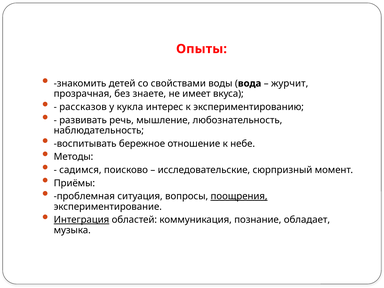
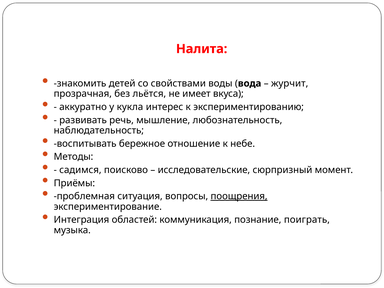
Опыты: Опыты -> Налита
знаете: знаете -> льётся
рассказов: рассказов -> аккуратно
Интеграция underline: present -> none
обладает: обладает -> поиграть
